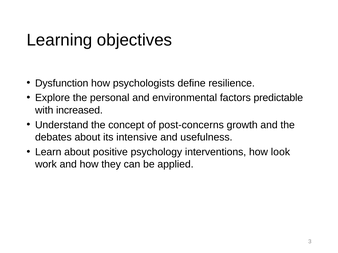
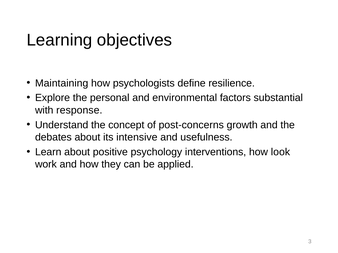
Dysfunction: Dysfunction -> Maintaining
predictable: predictable -> substantial
increased: increased -> response
